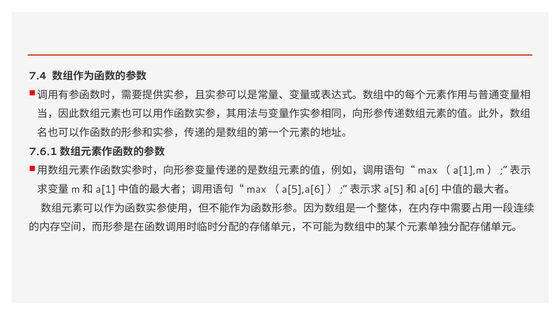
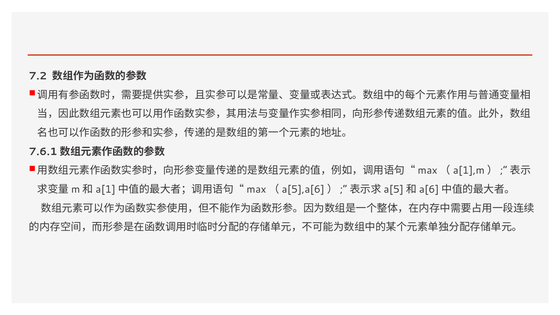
7.4: 7.4 -> 7.2
